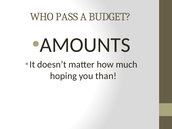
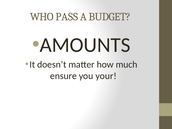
hoping: hoping -> ensure
than: than -> your
